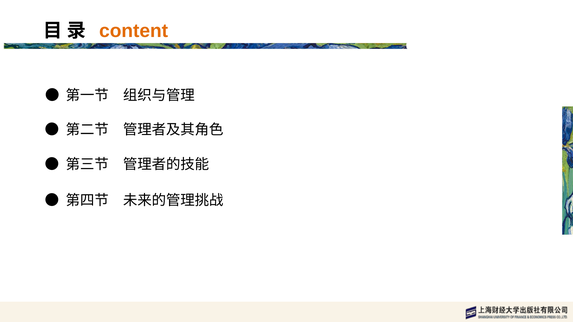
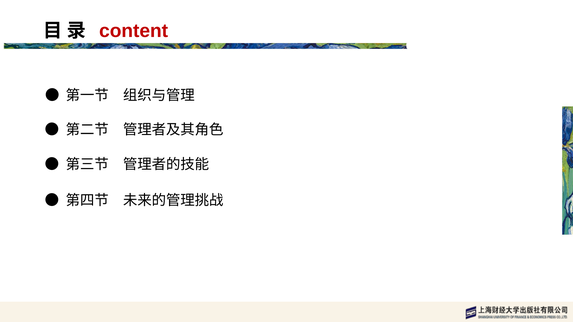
content colour: orange -> red
